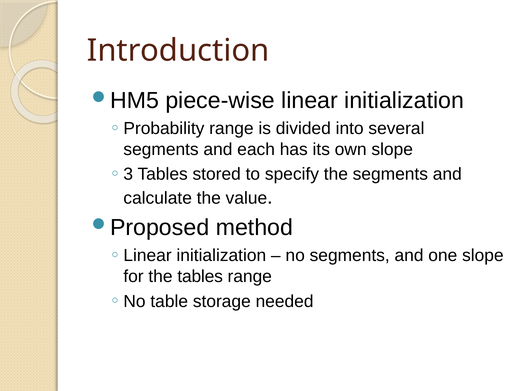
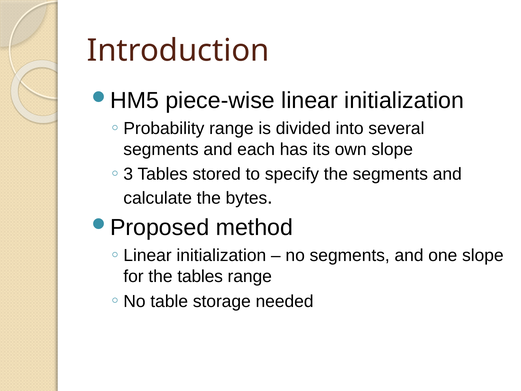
value: value -> bytes
